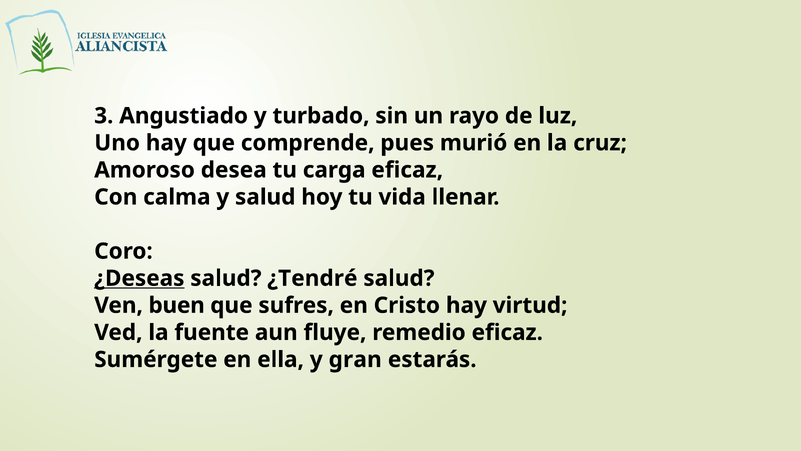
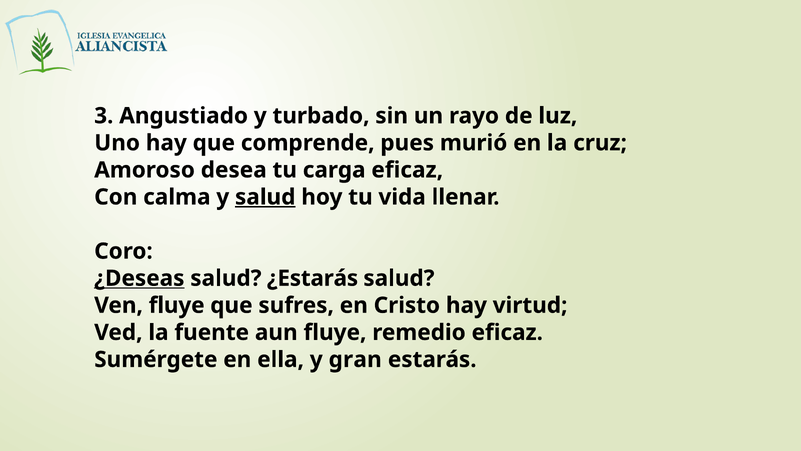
salud at (265, 197) underline: none -> present
¿Tendré: ¿Tendré -> ¿Estarás
Ven buen: buen -> fluye
